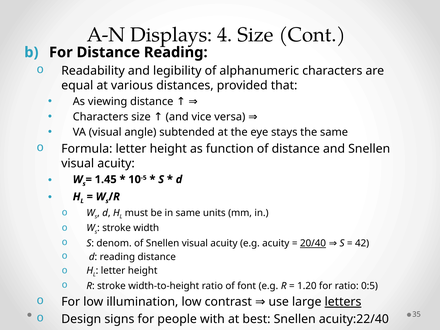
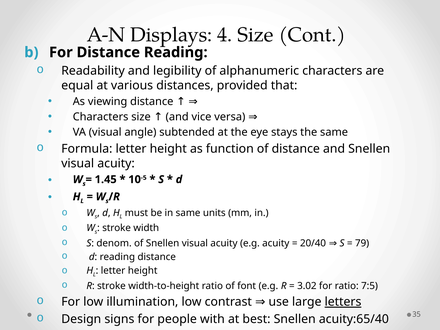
20/40 underline: present -> none
42: 42 -> 79
1.20: 1.20 -> 3.02
0:5: 0:5 -> 7:5
acuity:22/40: acuity:22/40 -> acuity:65/40
